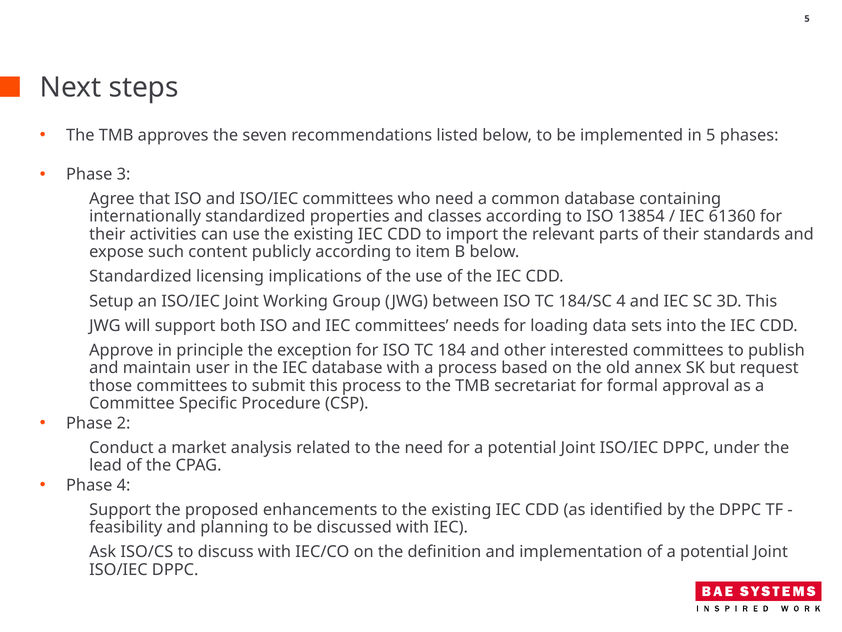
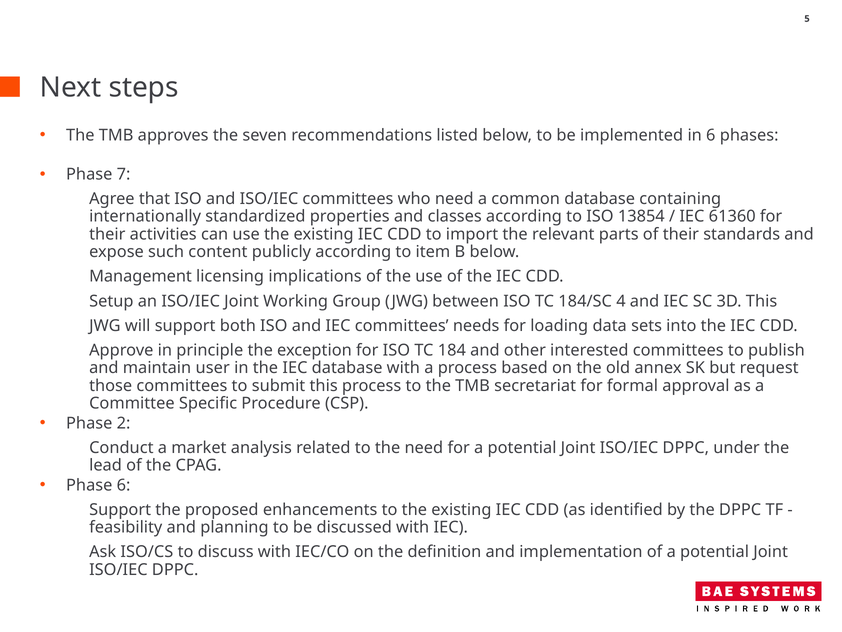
in 5: 5 -> 6
3: 3 -> 7
Standardized at (140, 276): Standardized -> Management
Phase 4: 4 -> 6
